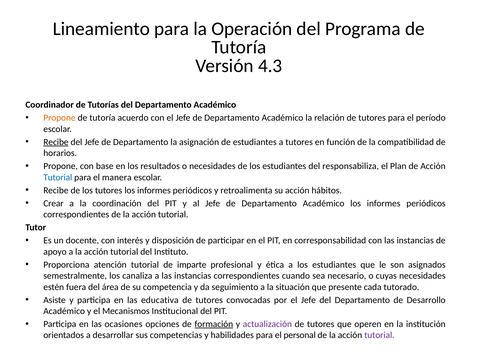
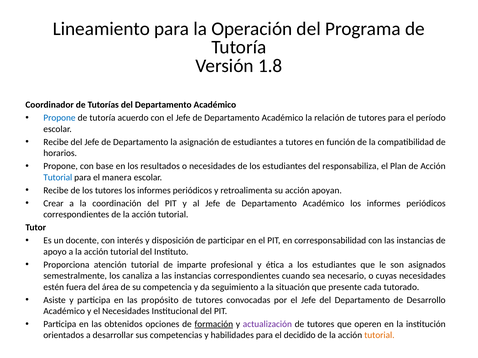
4.3: 4.3 -> 1.8
Propone at (59, 118) colour: orange -> blue
Recibe at (56, 142) underline: present -> none
hábitos: hábitos -> apoyan
educativa: educativa -> propósito
el Mecanismos: Mecanismos -> Necesidades
ocasiones: ocasiones -> obtenidos
personal: personal -> decidido
tutorial at (379, 336) colour: purple -> orange
